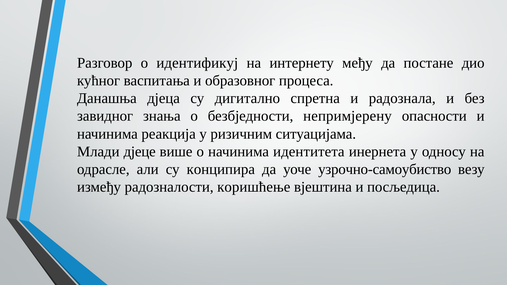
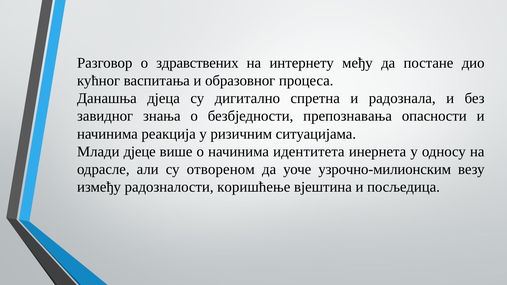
идентификуј: идентификуј -> здравствених
непримјерену: непримјерену -> препознавања
конципира: конципира -> отвореном
узрочно-самоубиство: узрочно-самоубиство -> узрочно-милионским
